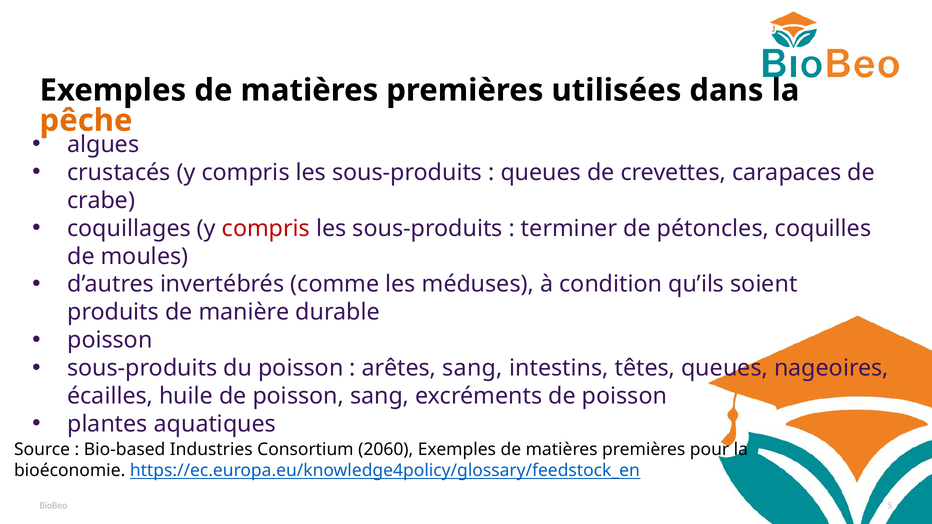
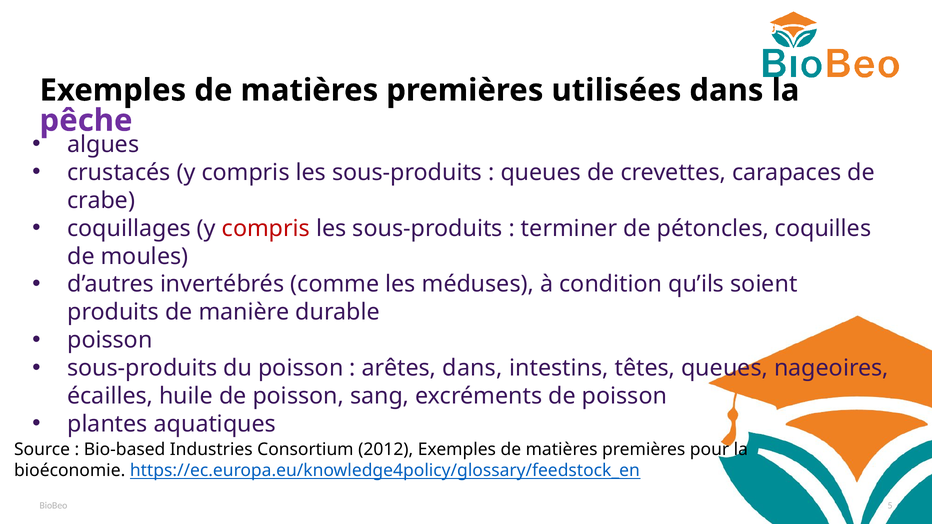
pêche colour: orange -> purple
arêtes sang: sang -> dans
2060: 2060 -> 2012
